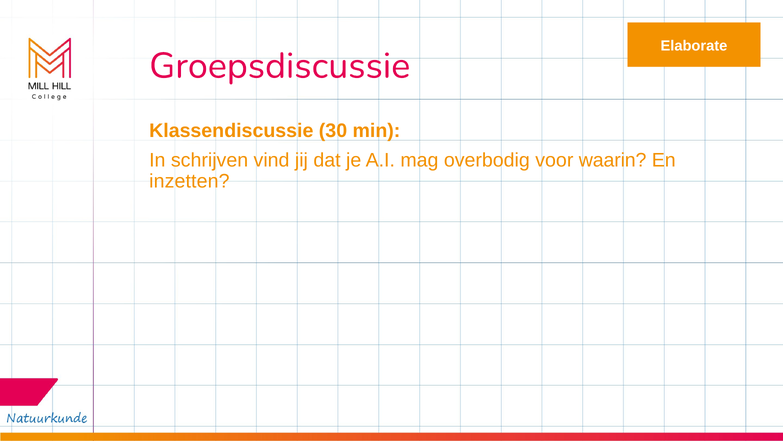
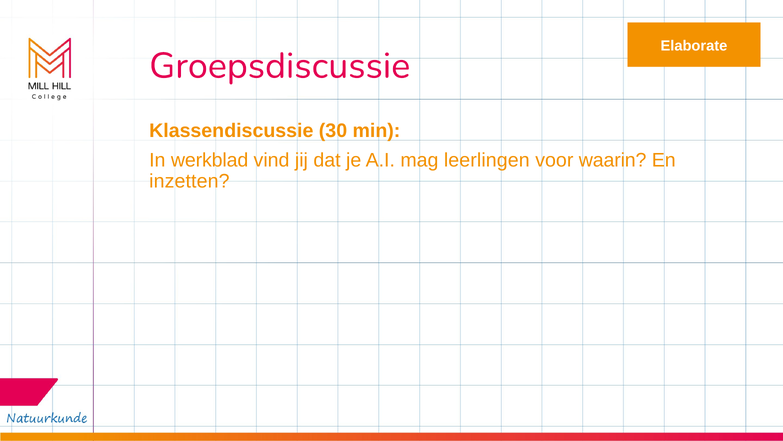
schrijven: schrijven -> werkblad
overbodig: overbodig -> leerlingen
